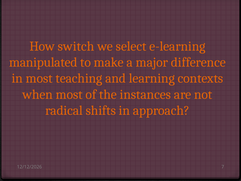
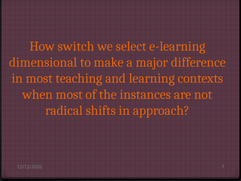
manipulated: manipulated -> dimensional
